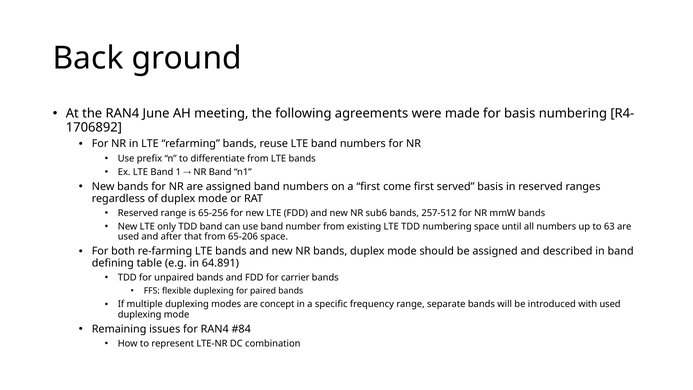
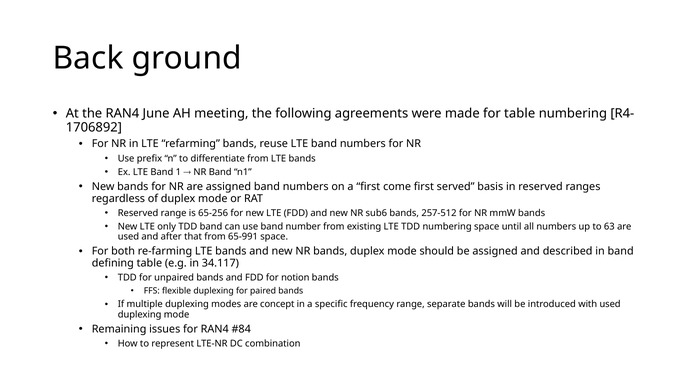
for basis: basis -> table
65-206: 65-206 -> 65-991
64.891: 64.891 -> 34.117
carrier: carrier -> notion
